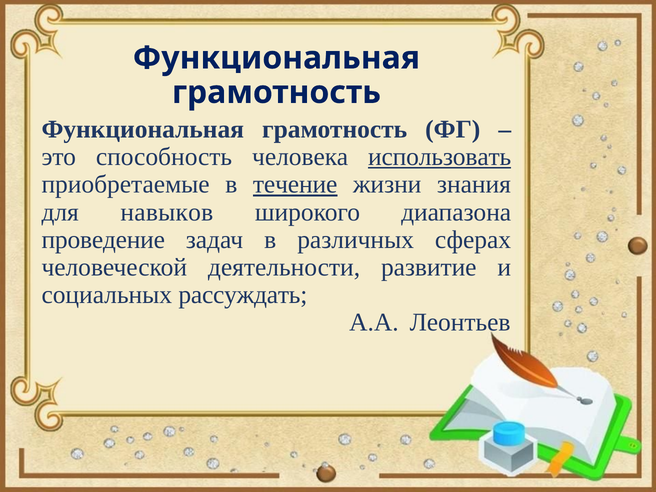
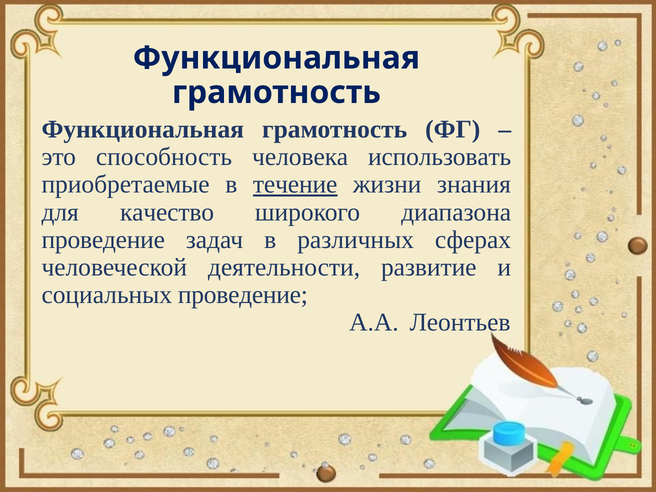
использовать underline: present -> none
навыков: навыков -> качество
социальных рассуждать: рассуждать -> проведение
